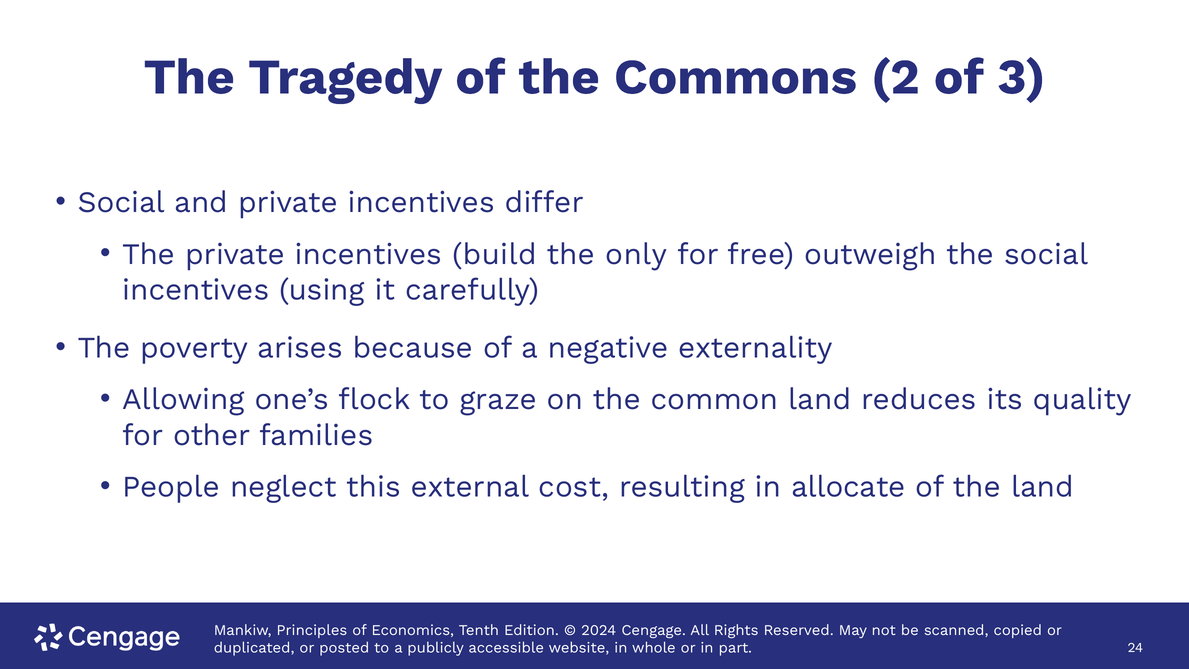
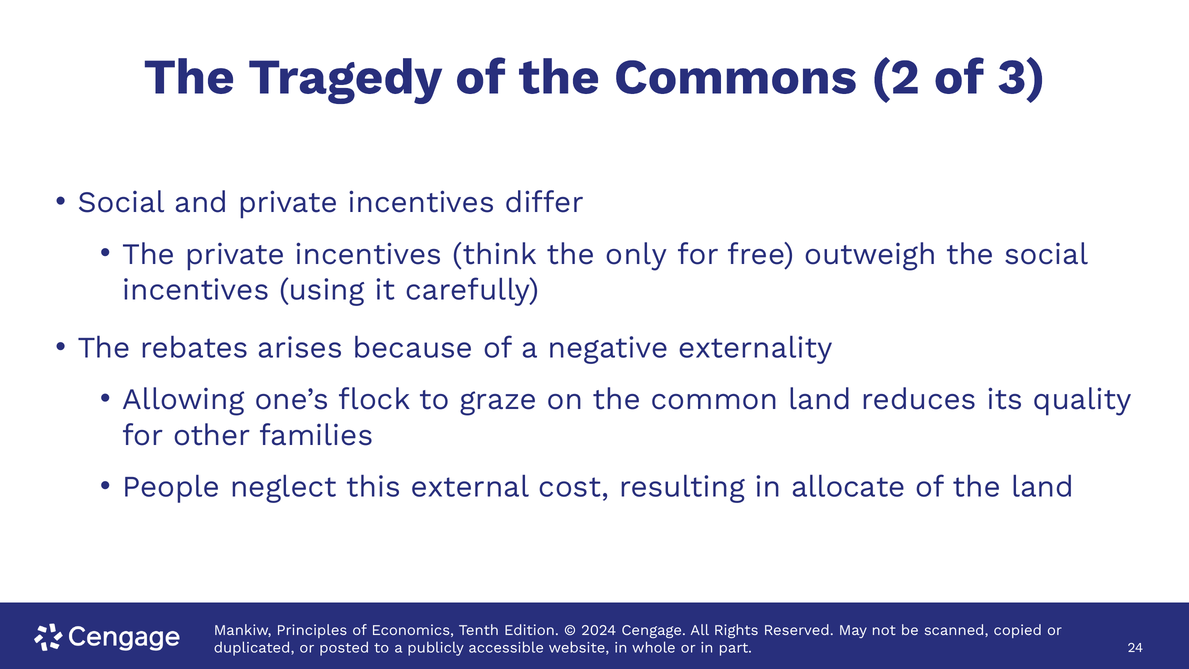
build: build -> think
poverty: poverty -> rebates
